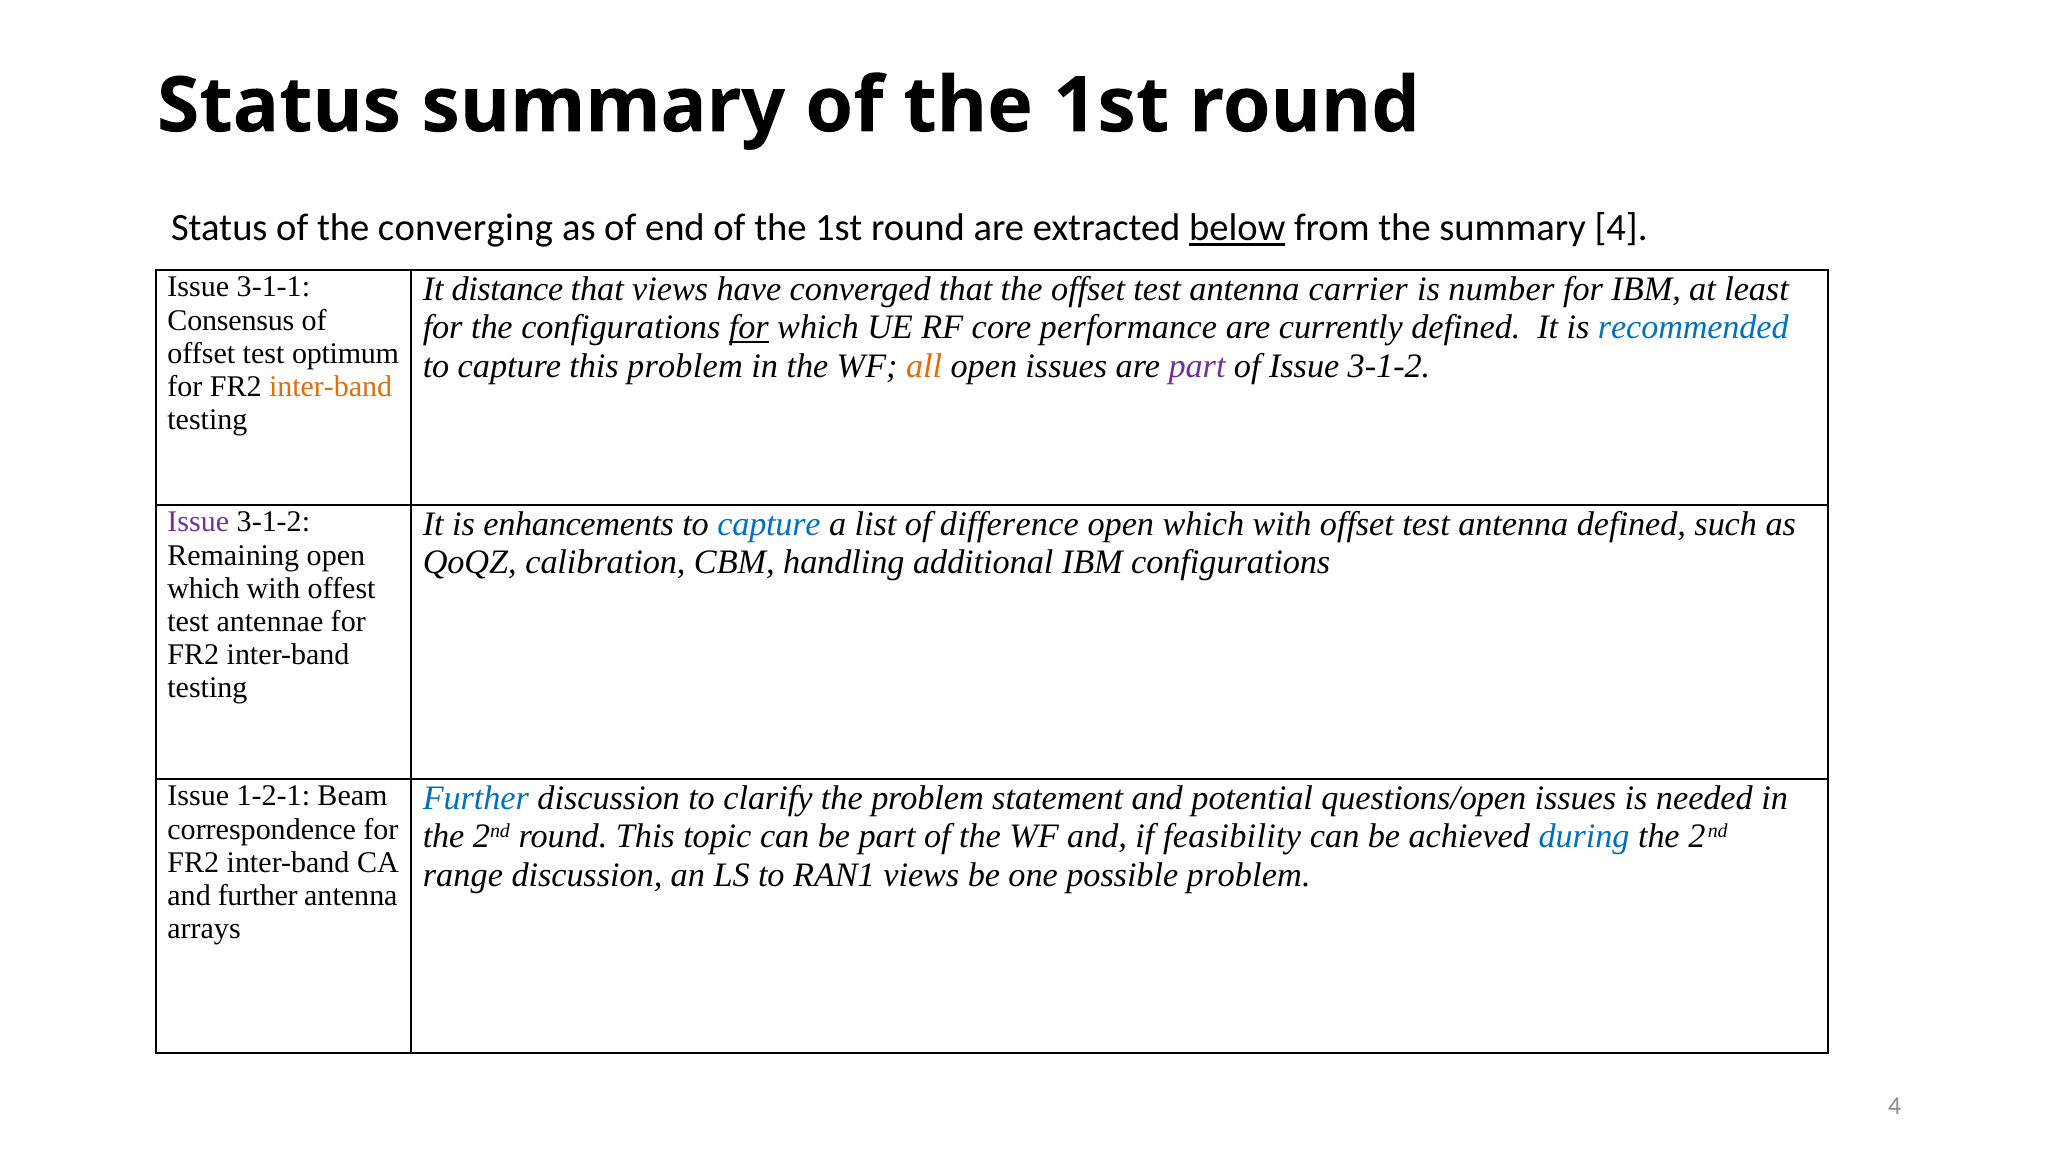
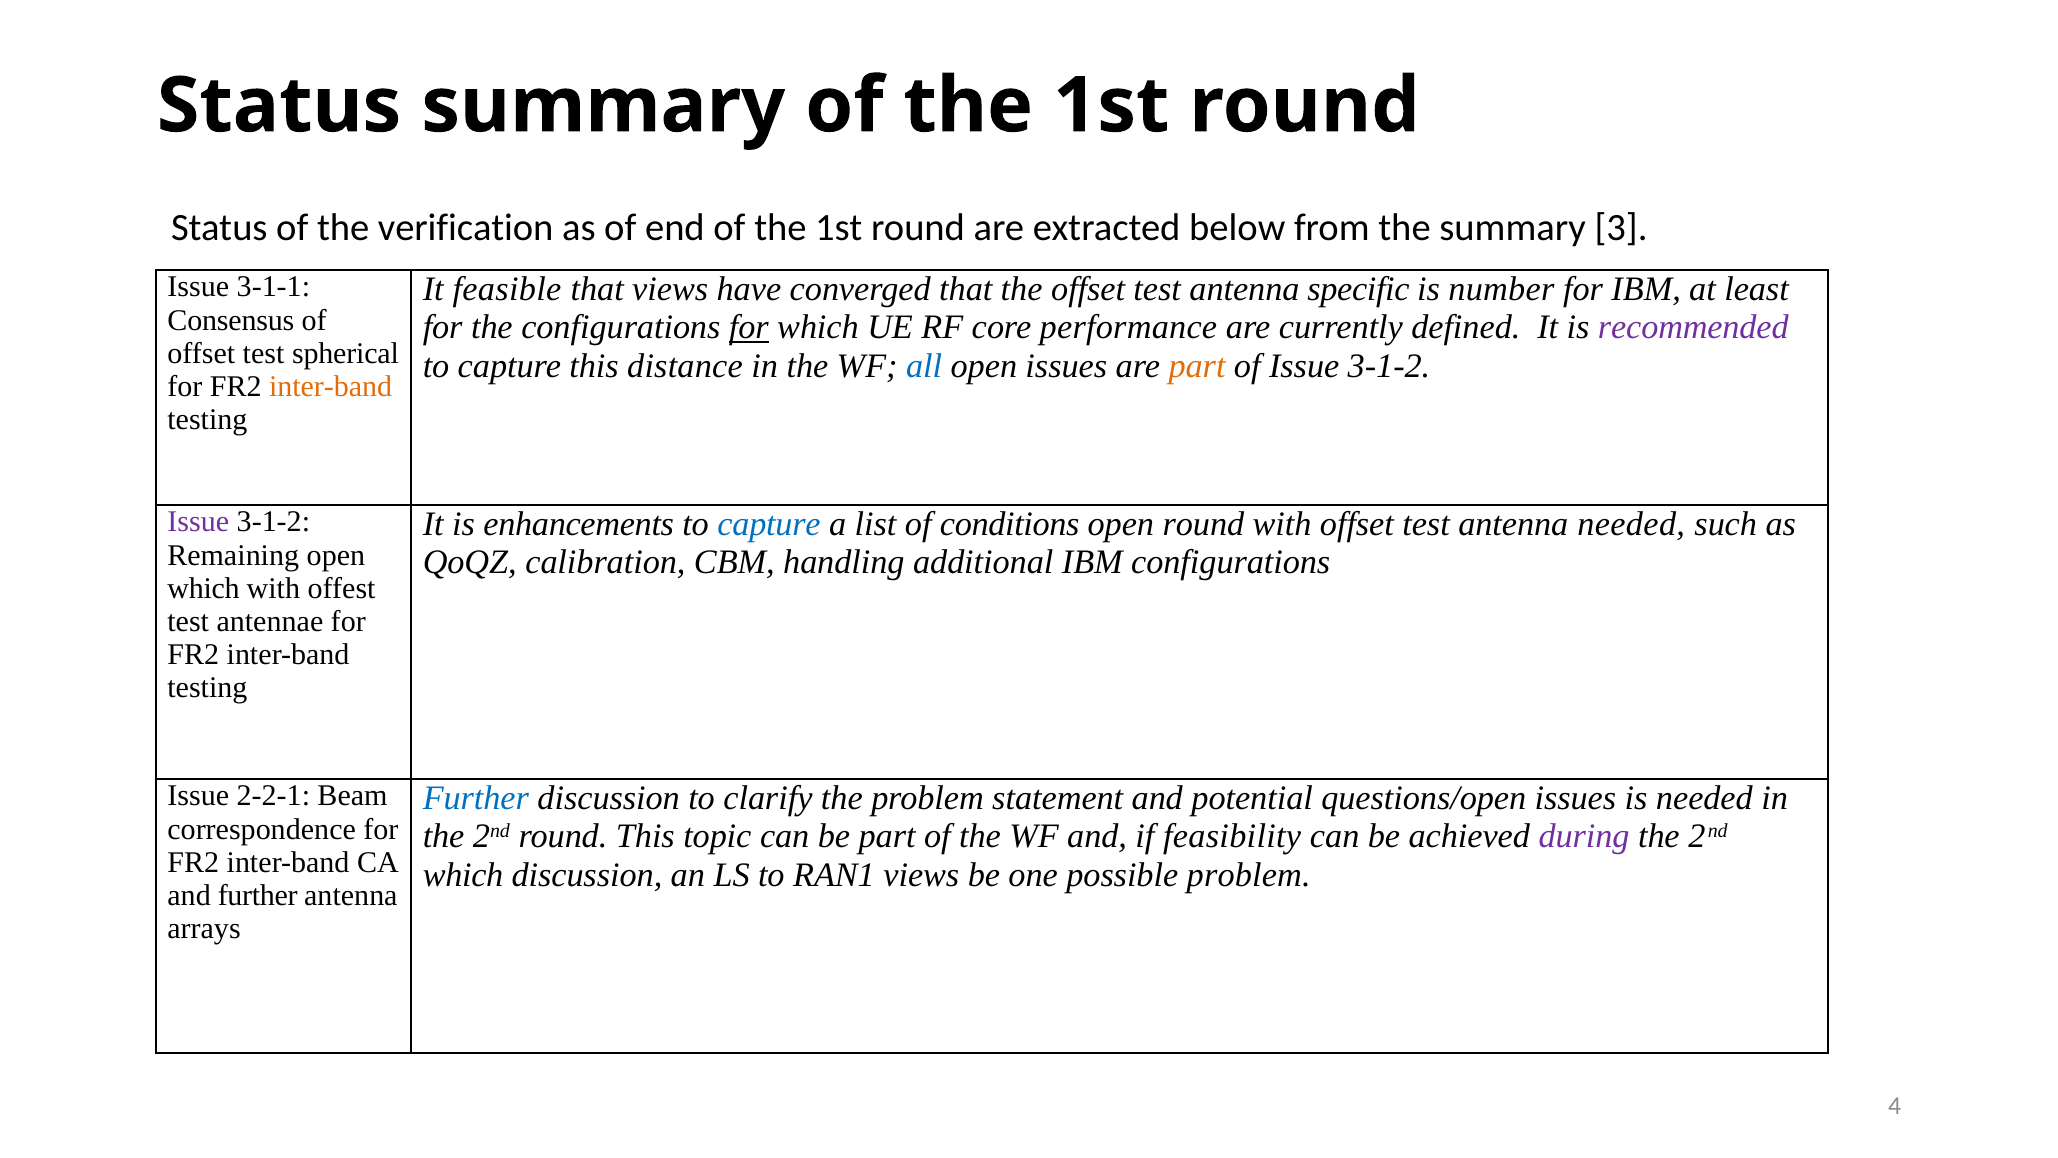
converging: converging -> verification
below underline: present -> none
summary 4: 4 -> 3
distance: distance -> feasible
carrier: carrier -> specific
recommended colour: blue -> purple
optimum: optimum -> spherical
this problem: problem -> distance
all colour: orange -> blue
part at (1197, 366) colour: purple -> orange
difference: difference -> conditions
which at (1203, 524): which -> round
antenna defined: defined -> needed
1-2-1: 1-2-1 -> 2-2-1
during colour: blue -> purple
range at (463, 874): range -> which
